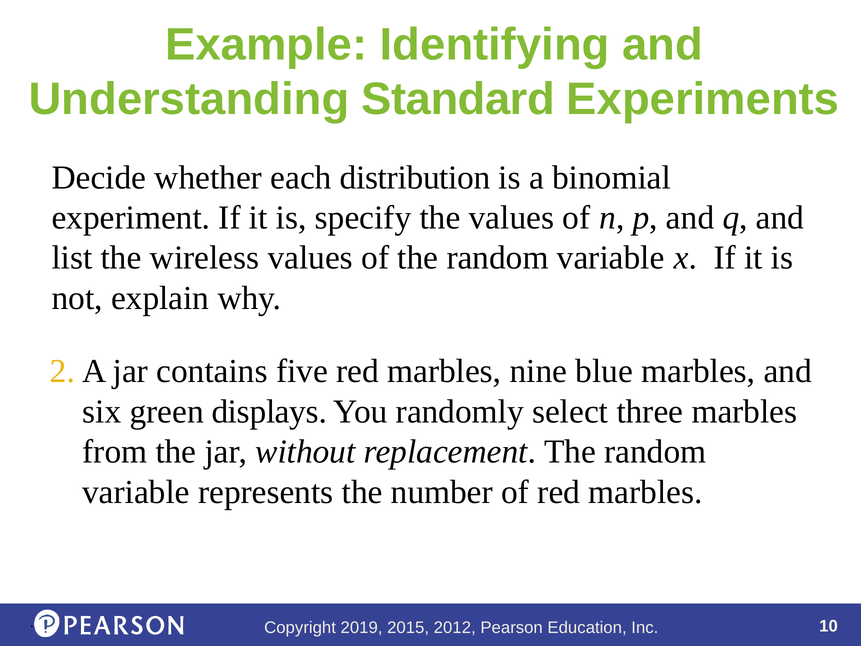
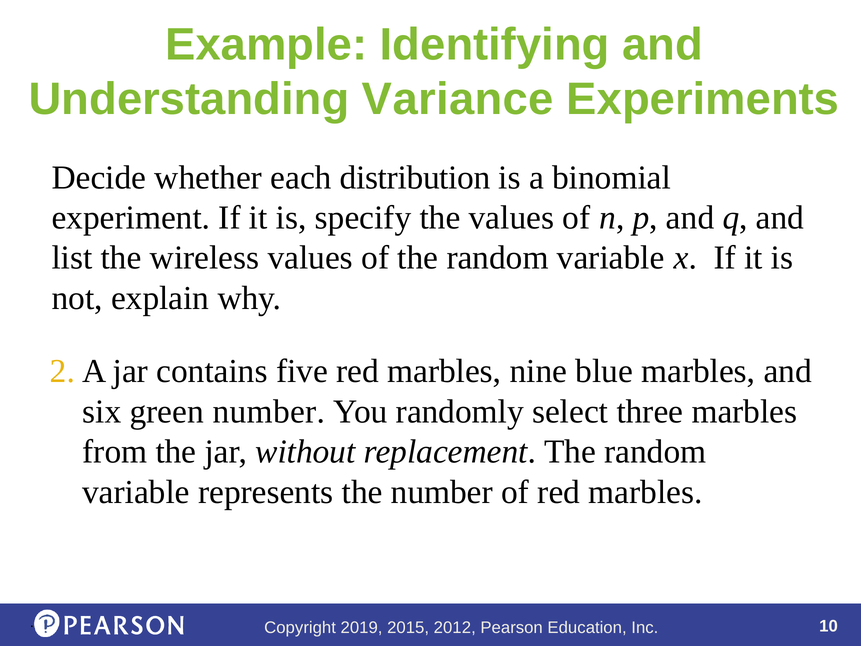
Standard: Standard -> Variance
green displays: displays -> number
